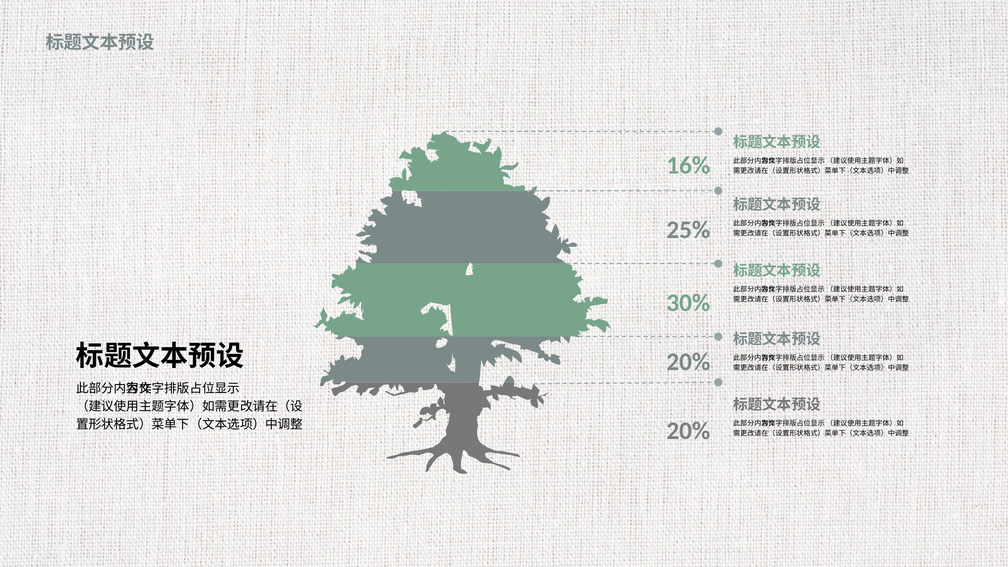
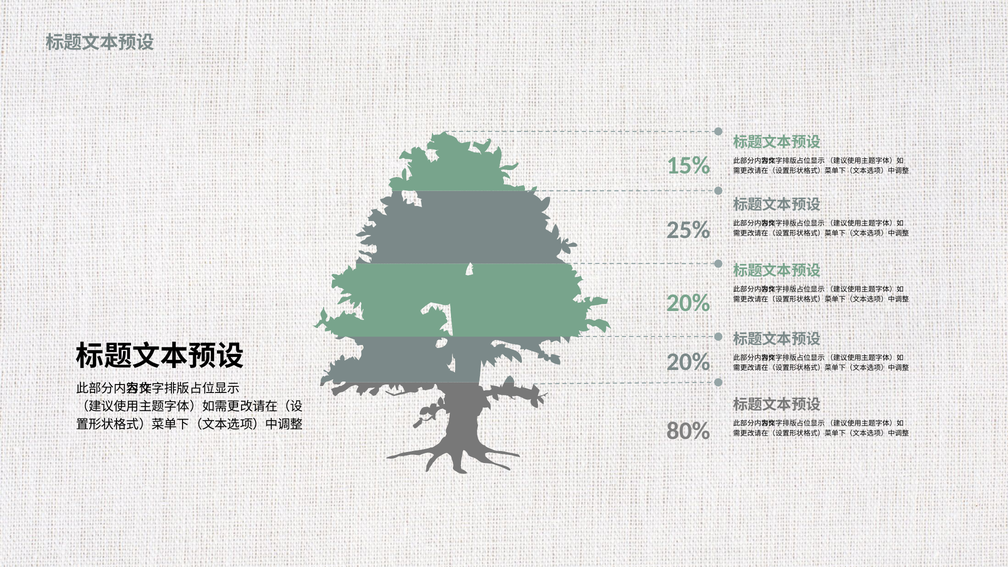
16%: 16% -> 15%
30% at (688, 303): 30% -> 20%
20% at (688, 431): 20% -> 80%
